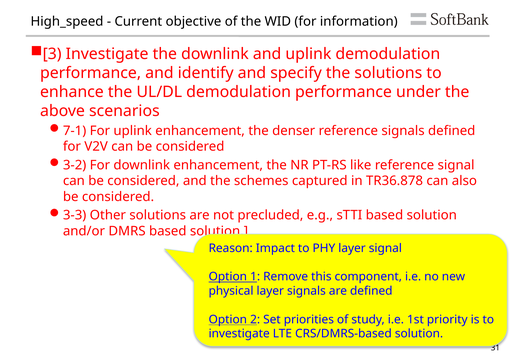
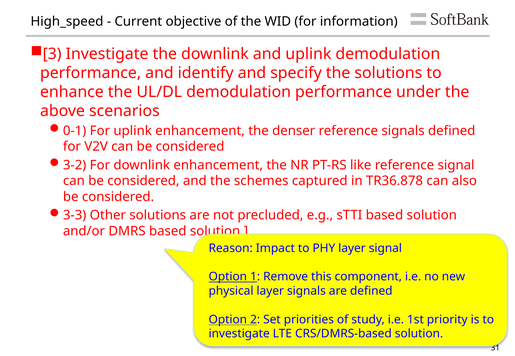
7-1: 7-1 -> 0-1
